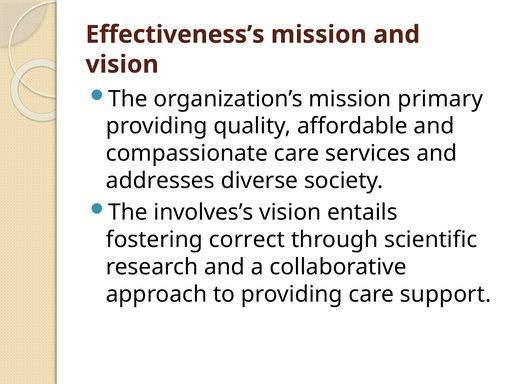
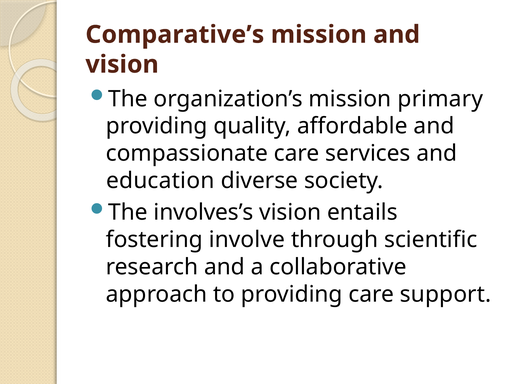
Effectiveness’s: Effectiveness’s -> Comparative’s
addresses: addresses -> education
correct: correct -> involve
